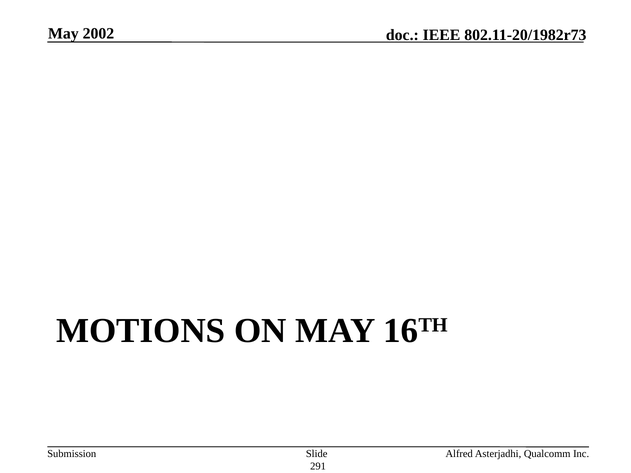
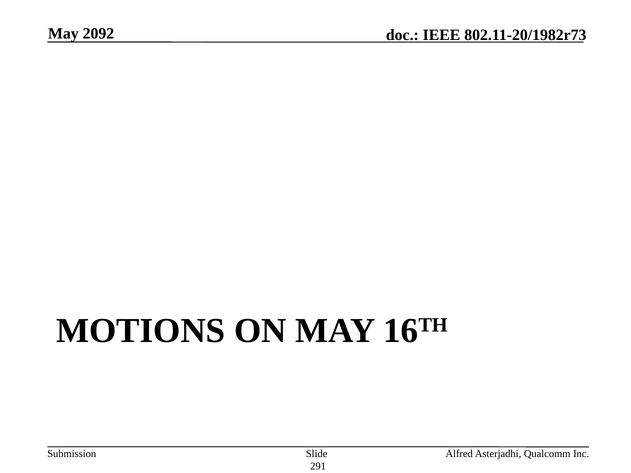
2002: 2002 -> 2092
